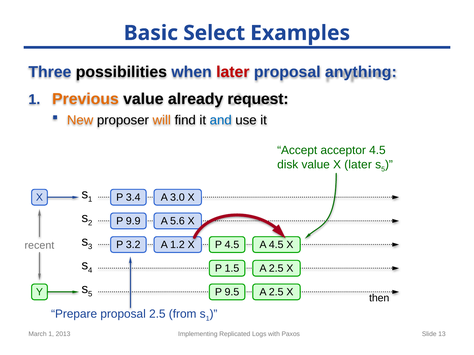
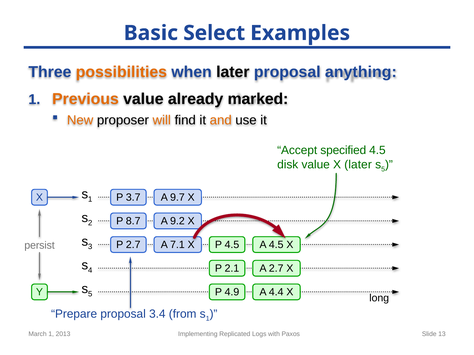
possibilities colour: black -> orange
later at (233, 72) colour: red -> black
request: request -> marked
and colour: blue -> orange
acceptor: acceptor -> specified
3.4: 3.4 -> 3.7
3.0: 3.0 -> 9.7
9.9: 9.9 -> 8.7
5.6: 5.6 -> 9.2
P 3.2: 3.2 -> 2.7
1.2: 1.2 -> 7.1
recent: recent -> persist
1.5: 1.5 -> 2.1
2.5 at (276, 269): 2.5 -> 2.7
9.5: 9.5 -> 4.9
2.5 at (276, 292): 2.5 -> 4.4
then: then -> long
proposal 2.5: 2.5 -> 3.4
